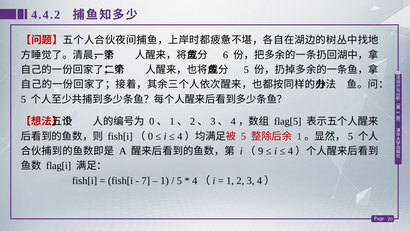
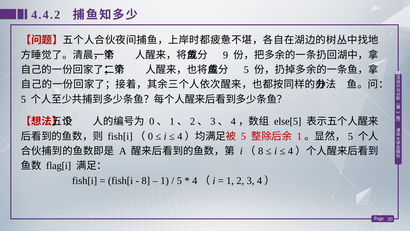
6: 6 -> 9
flag[5: flag[5 -> else[5
9 at (261, 151): 9 -> 8
7 at (146, 180): 7 -> 8
